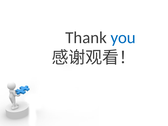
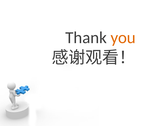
you colour: blue -> orange
